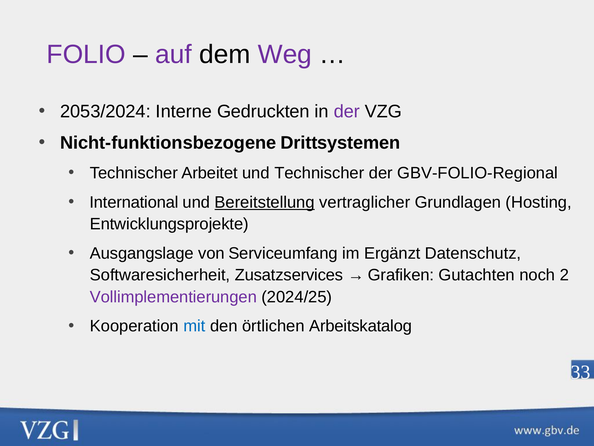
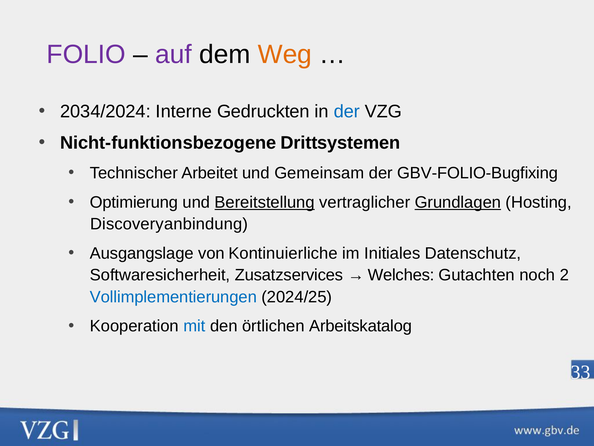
Weg colour: purple -> orange
2053/2024: 2053/2024 -> 2034/2024
der at (347, 111) colour: purple -> blue
und Technischer: Technischer -> Gemeinsam
GBV-FOLIO-Regional: GBV-FOLIO-Regional -> GBV-FOLIO-Bugfixing
International: International -> Optimierung
Grundlagen underline: none -> present
Entwicklungsprojekte: Entwicklungsprojekte -> Discoveryanbindung
Serviceumfang: Serviceumfang -> Kontinuierliche
Ergänzt: Ergänzt -> Initiales
Grafiken: Grafiken -> Welches
Vollimplementierungen colour: purple -> blue
